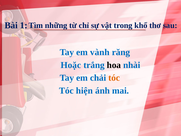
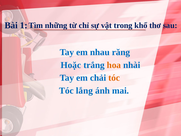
vành: vành -> nhau
hoa colour: black -> orange
hiện: hiện -> lắng
